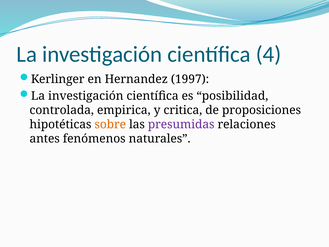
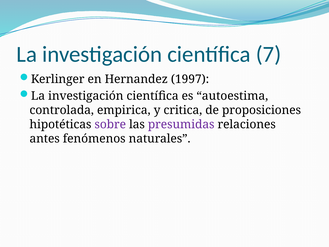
4: 4 -> 7
posibilidad: posibilidad -> autoestima
sobre colour: orange -> purple
